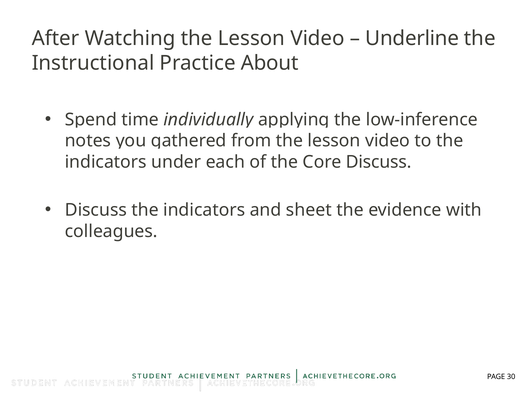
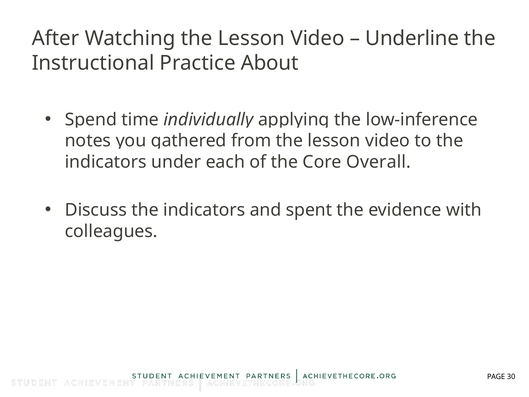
Core Discuss: Discuss -> Overall
sheet: sheet -> spent
